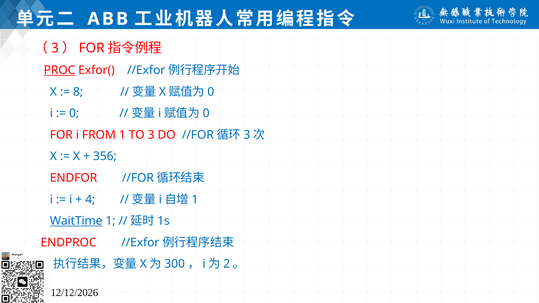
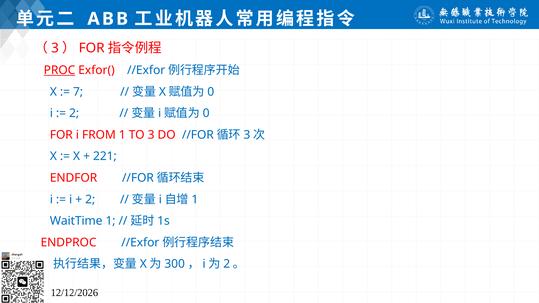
8: 8 -> 7
0 at (74, 113): 0 -> 2
356: 356 -> 221
4 at (90, 200): 4 -> 2
WaitTime underline: present -> none
